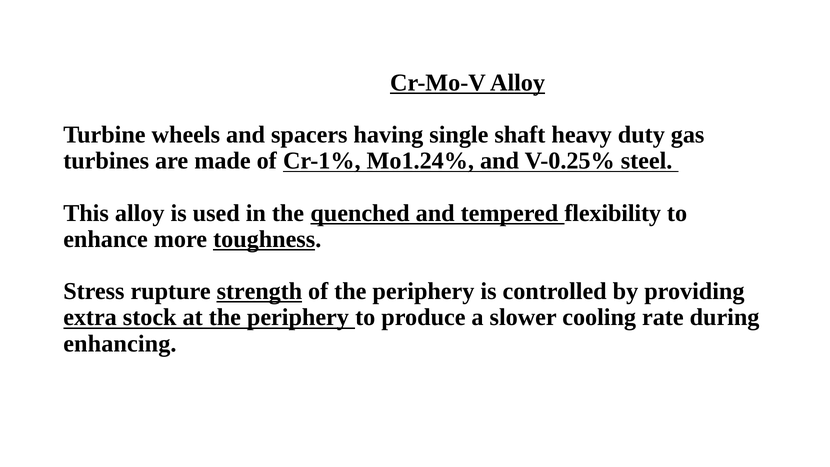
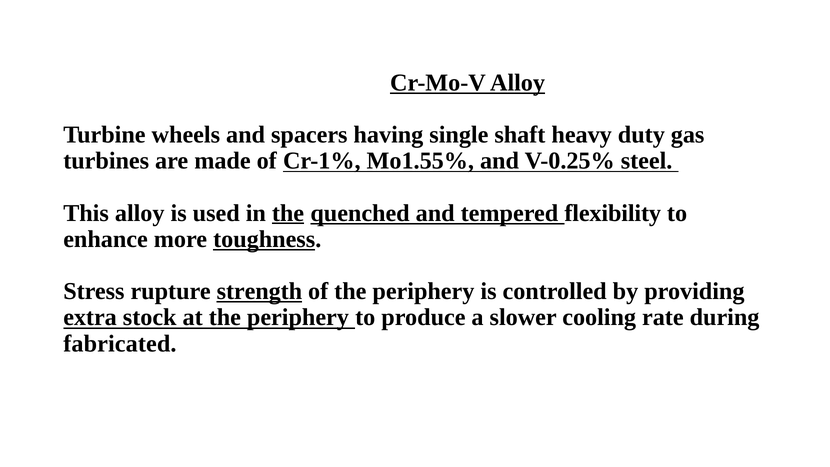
Mo1.24%: Mo1.24% -> Mo1.55%
the at (288, 213) underline: none -> present
enhancing: enhancing -> fabricated
